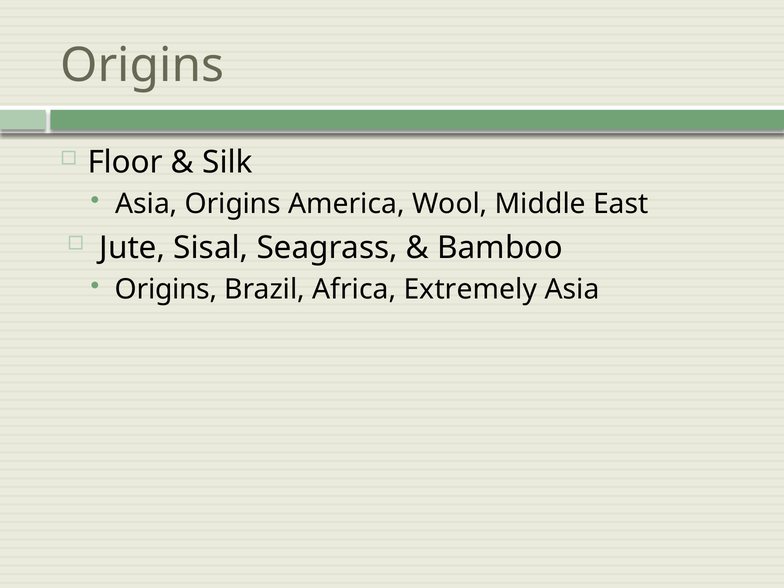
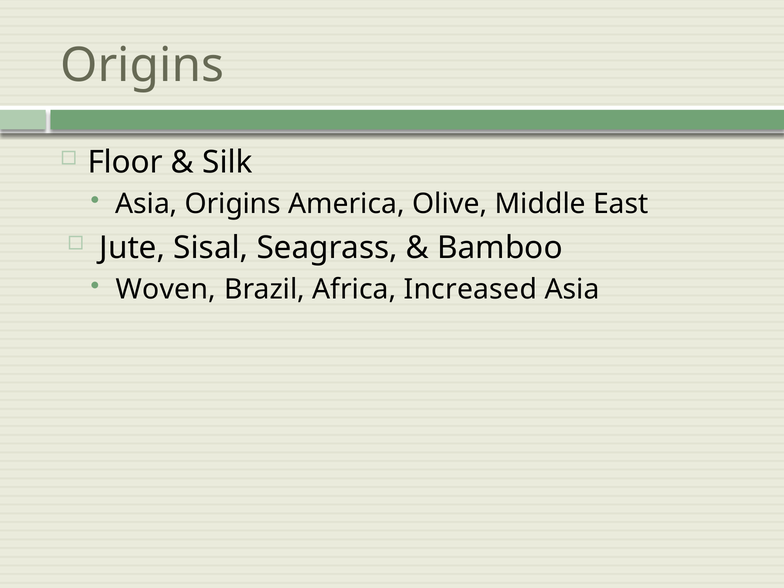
Wool: Wool -> Olive
Origins at (166, 289): Origins -> Woven
Extremely: Extremely -> Increased
